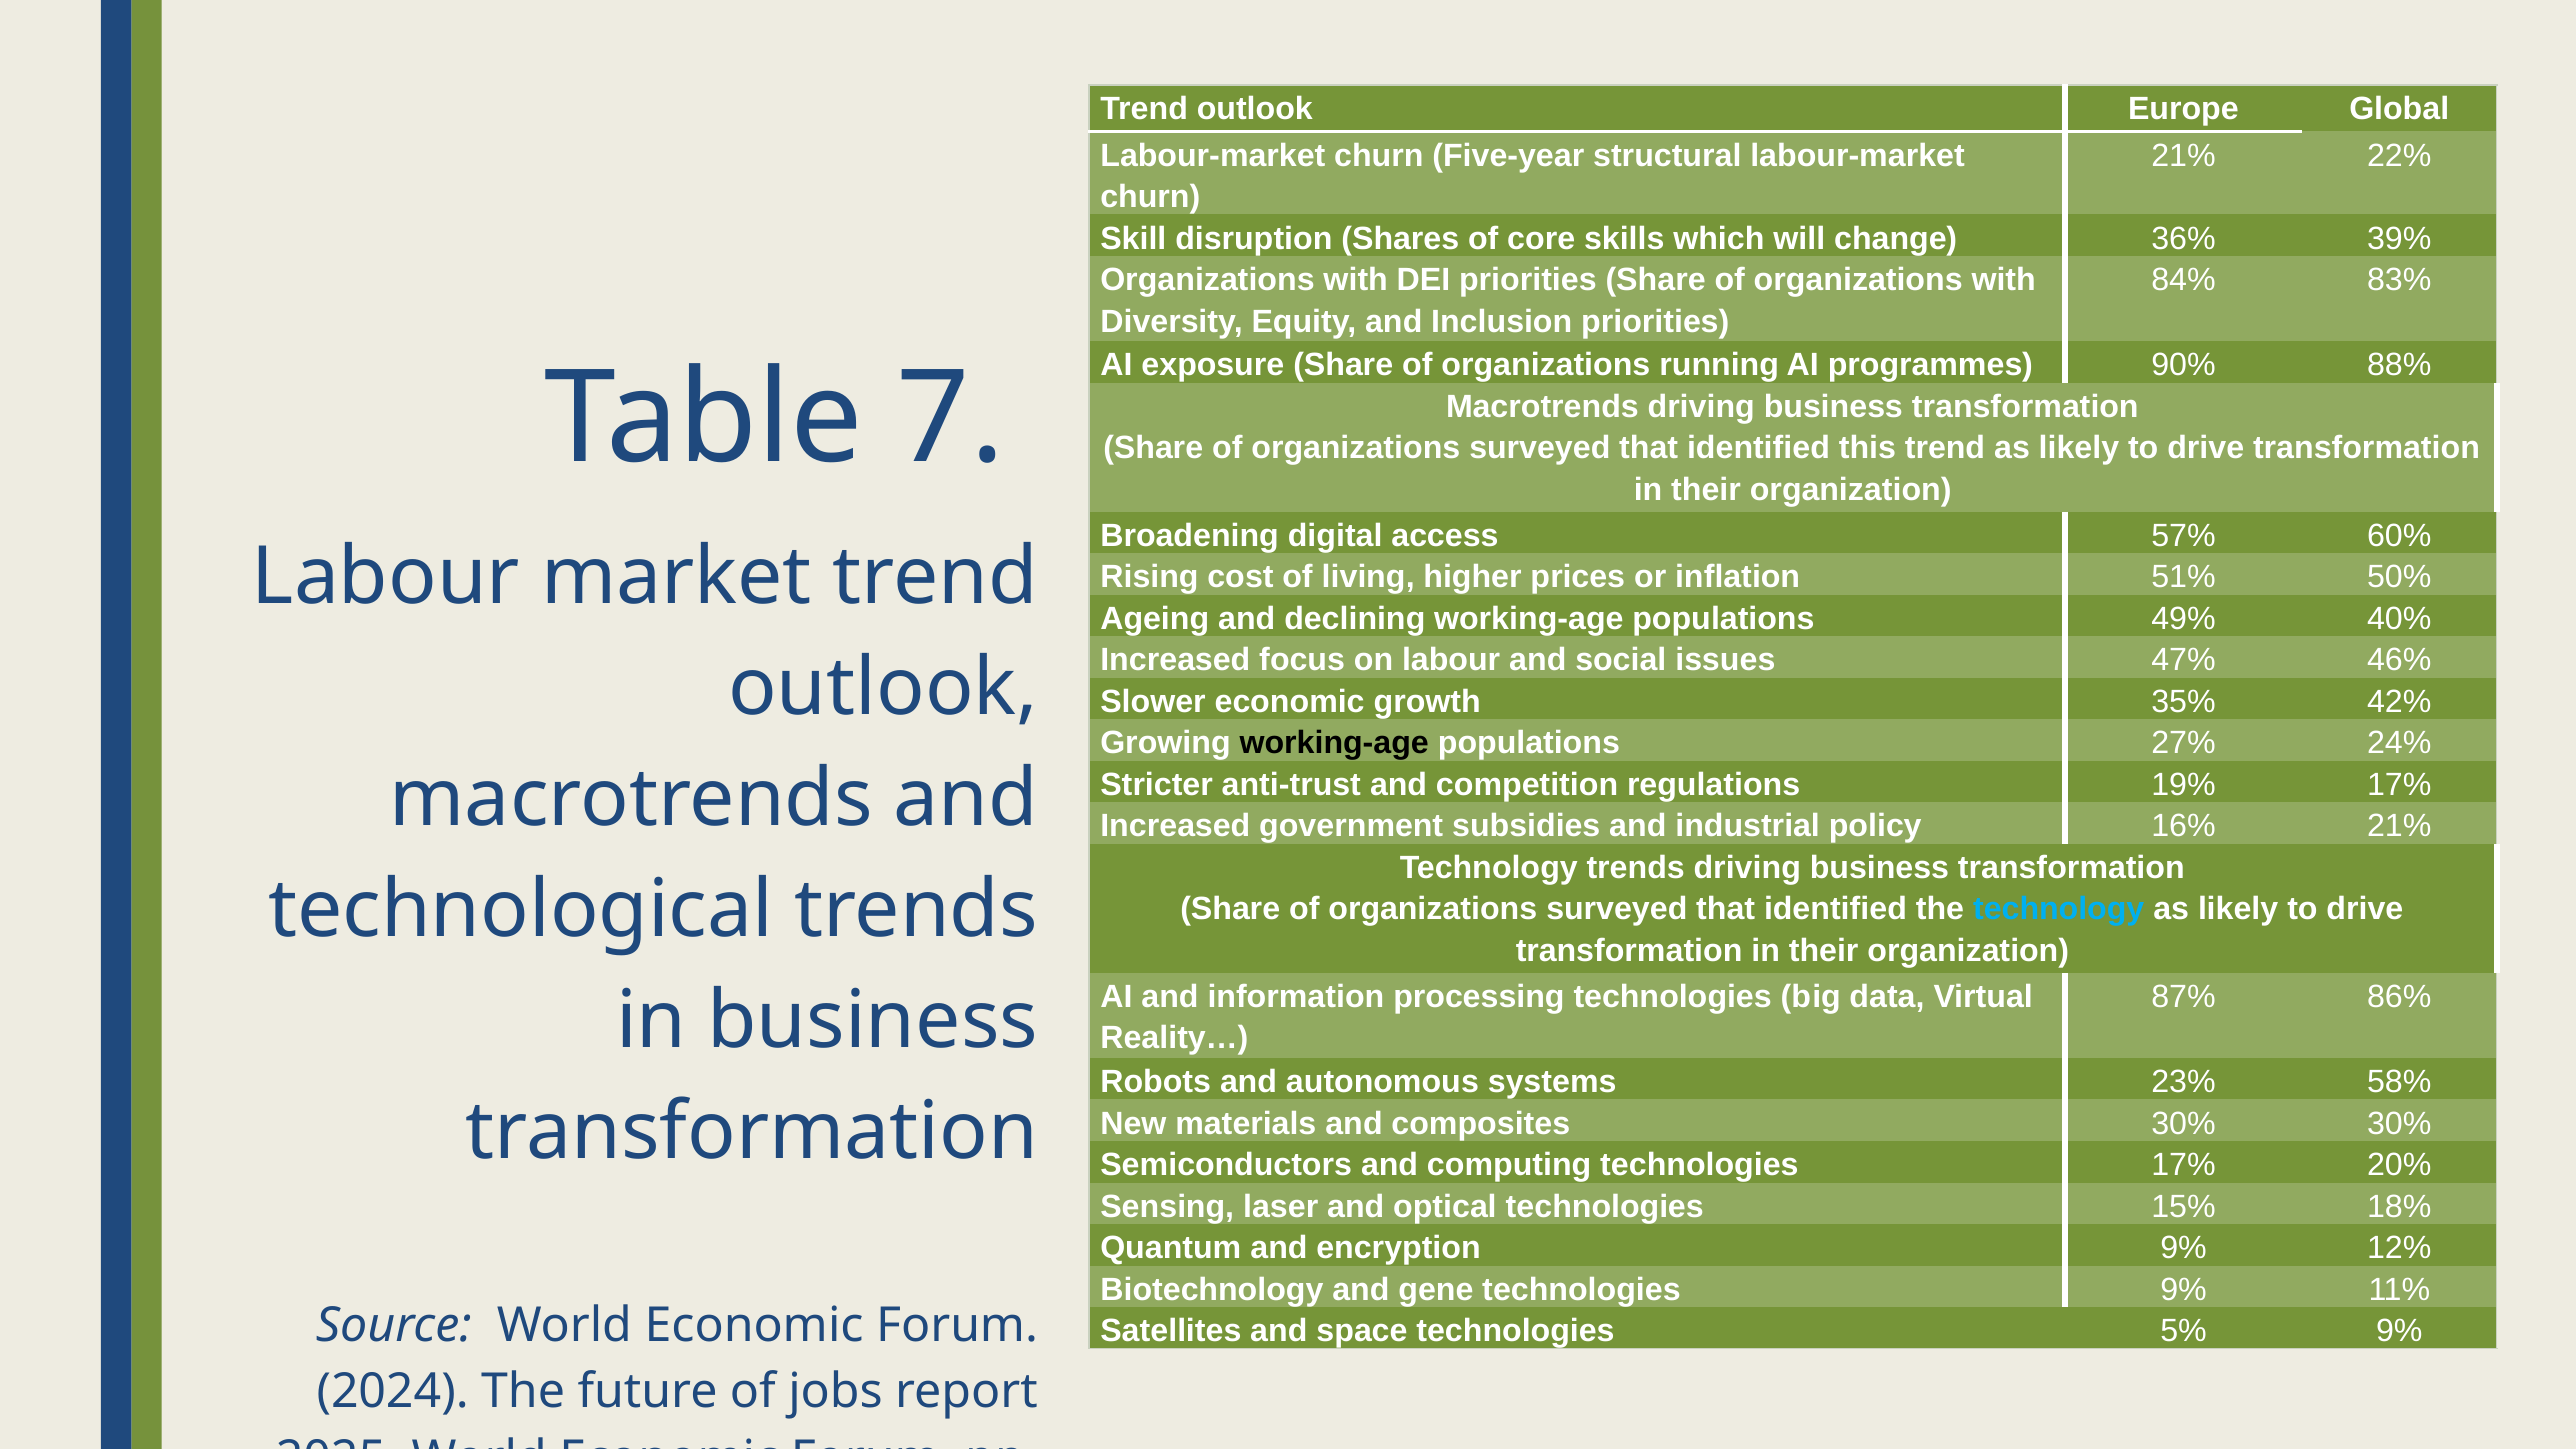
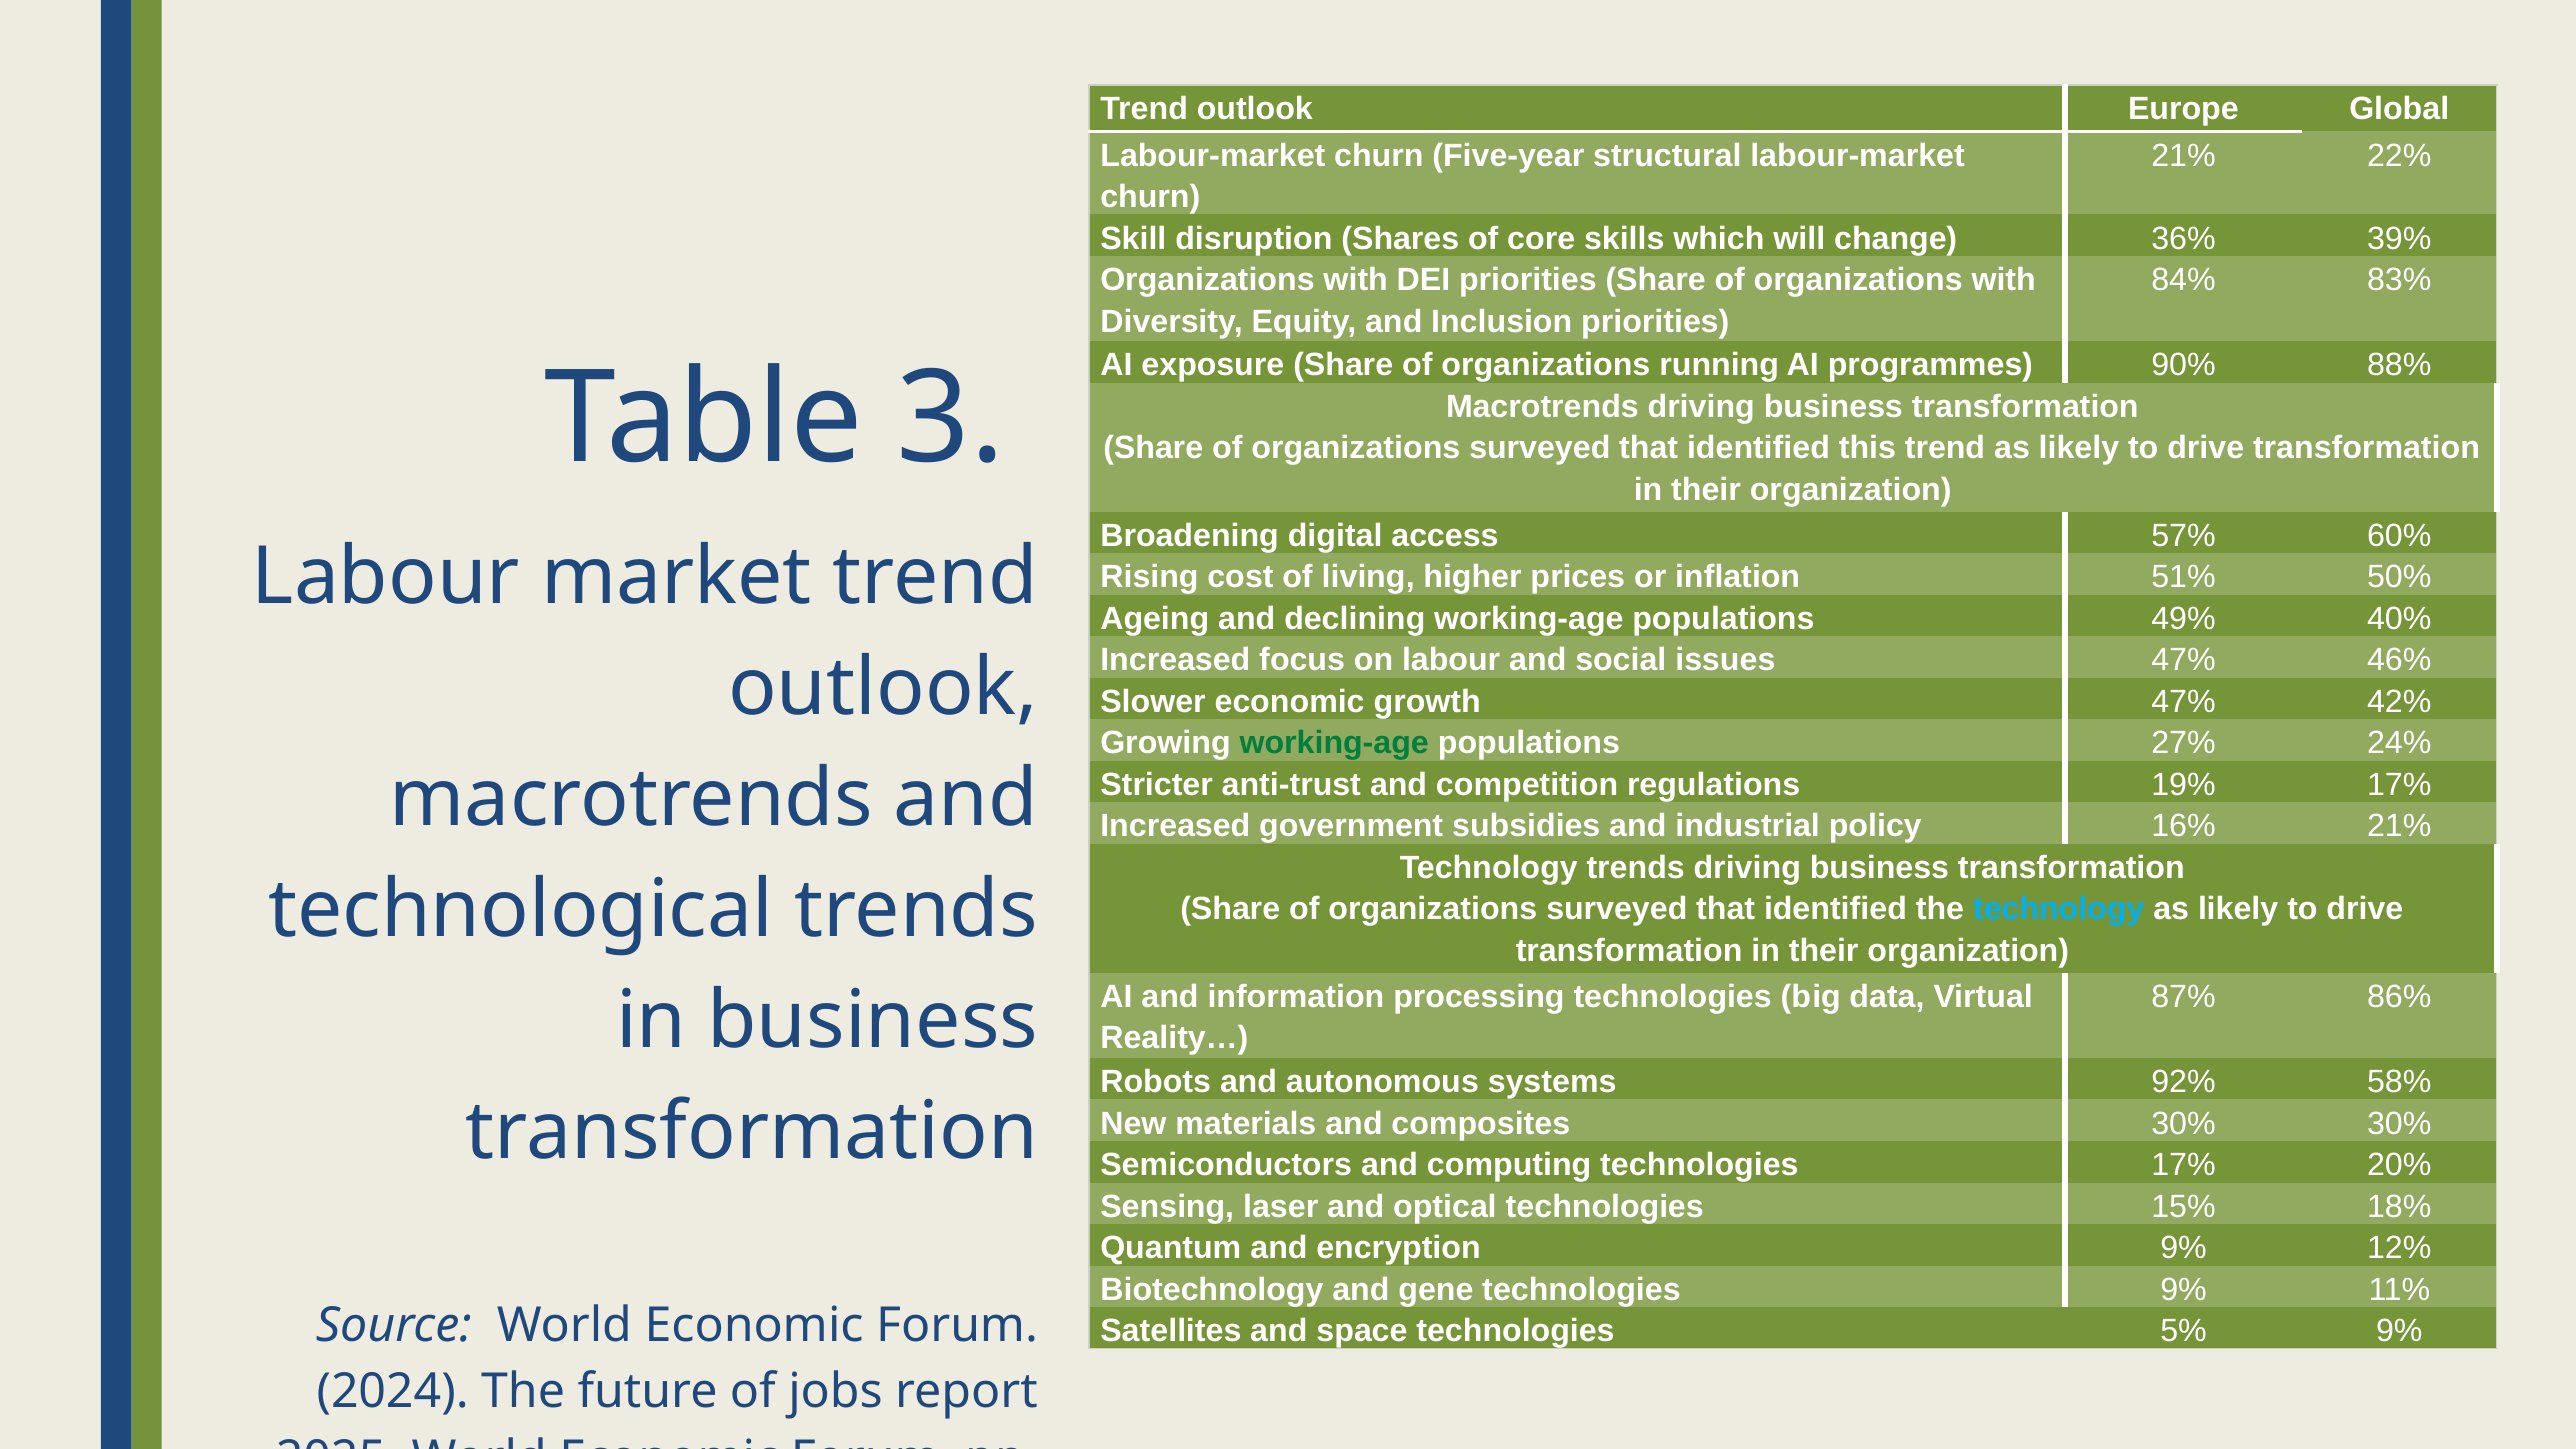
7: 7 -> 3
growth 35%: 35% -> 47%
working-age at (1334, 743) colour: black -> green
23%: 23% -> 92%
